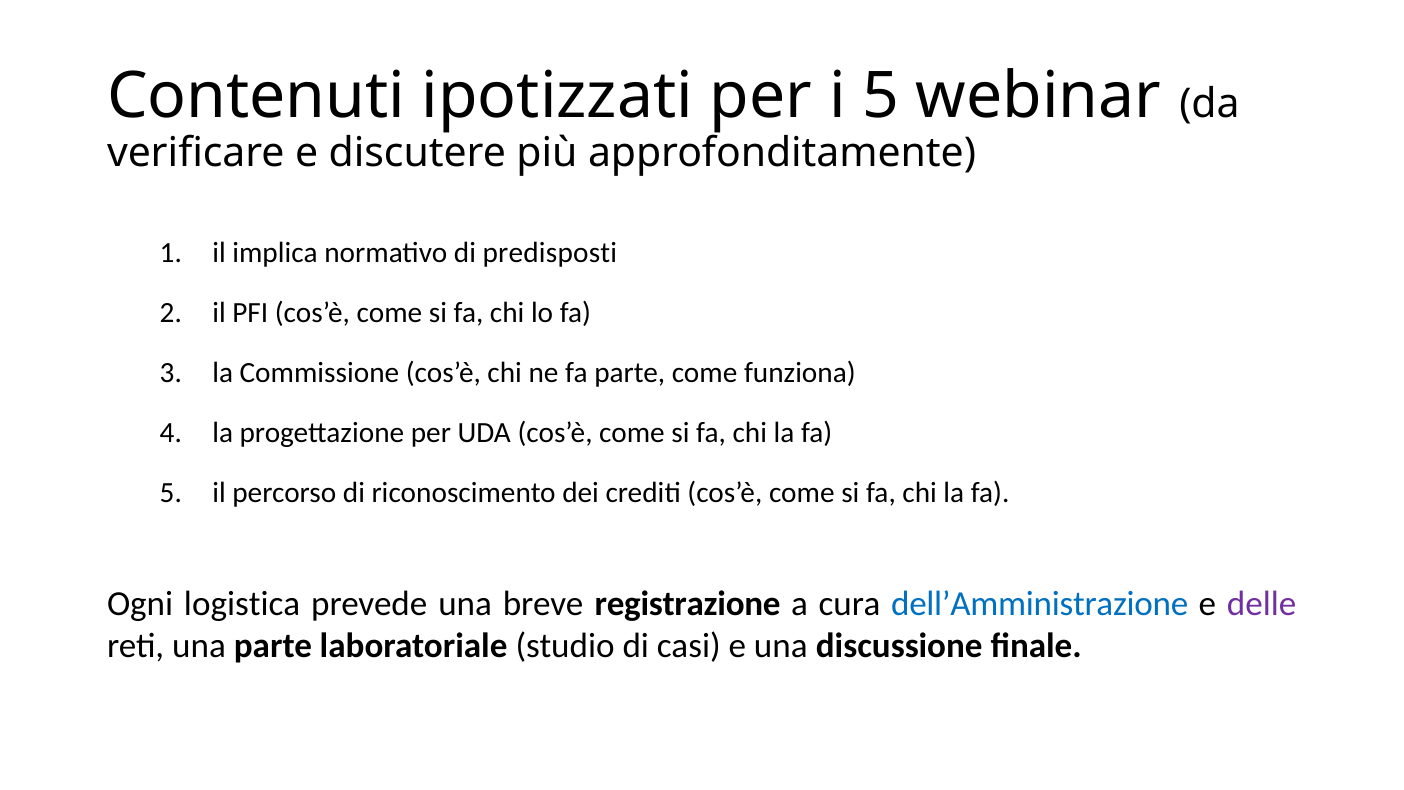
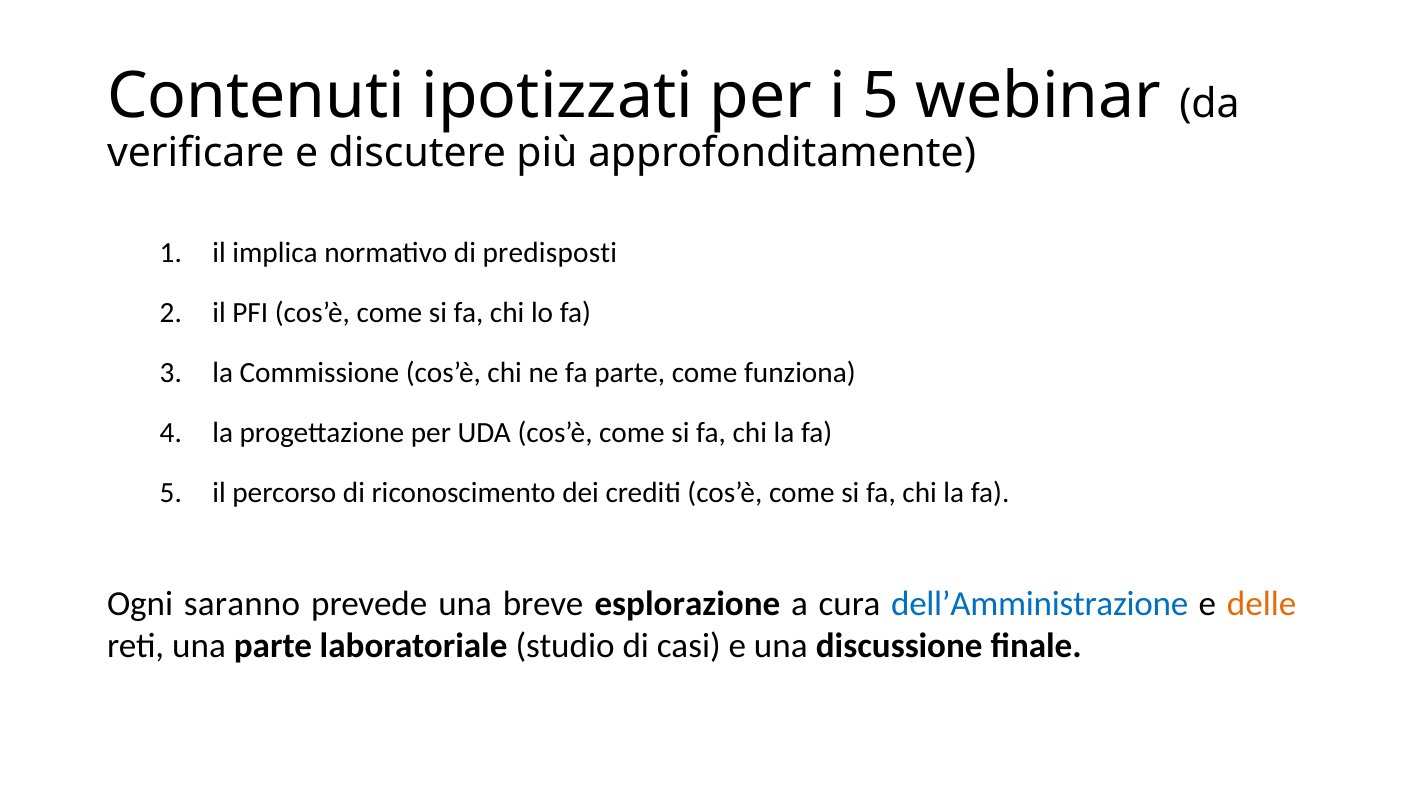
logistica: logistica -> saranno
registrazione: registrazione -> esplorazione
delle colour: purple -> orange
